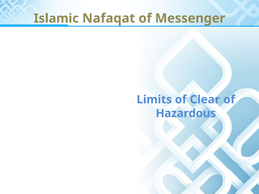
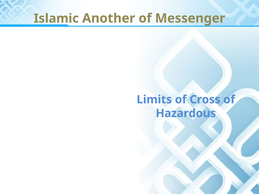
Nafaqat: Nafaqat -> Another
Clear: Clear -> Cross
